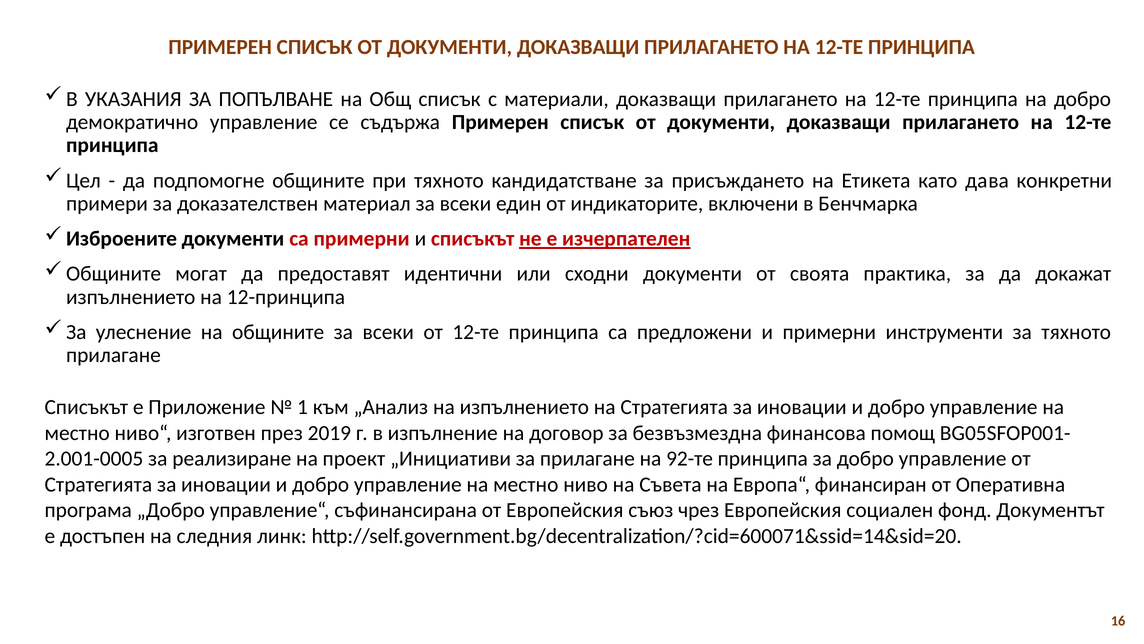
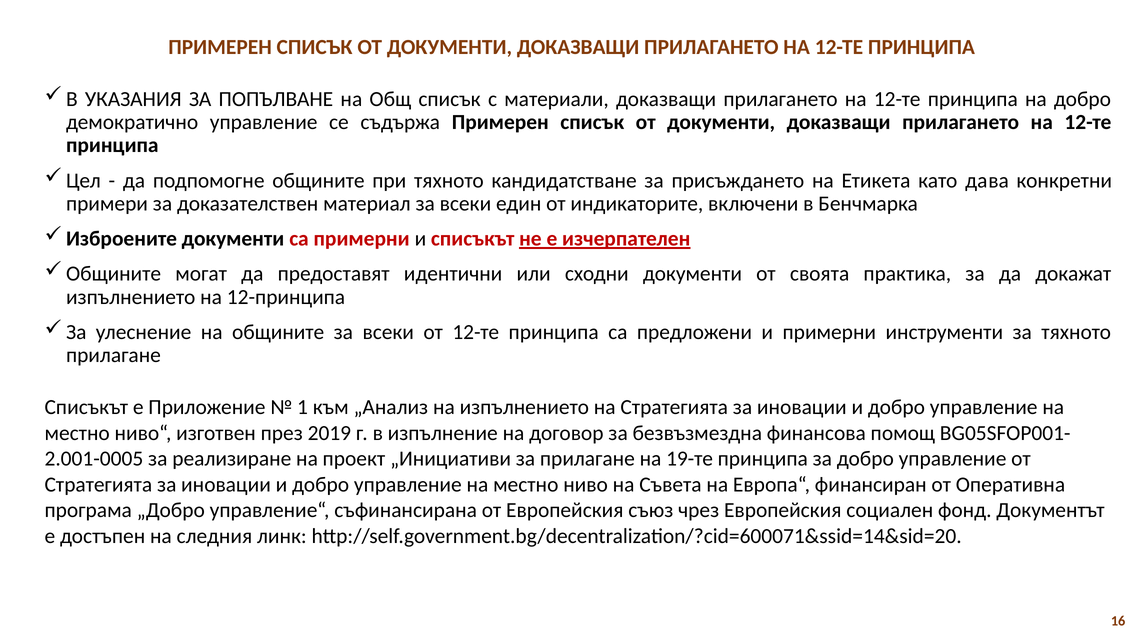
92-те: 92-те -> 19-те
